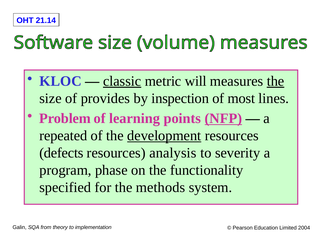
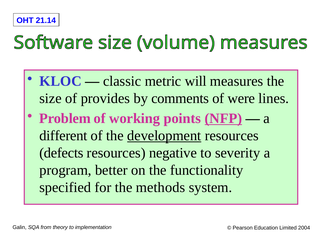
classic underline: present -> none
the at (276, 81) underline: present -> none
inspection: inspection -> comments
most: most -> were
learning: learning -> working
repeated: repeated -> different
analysis: analysis -> negative
phase: phase -> better
